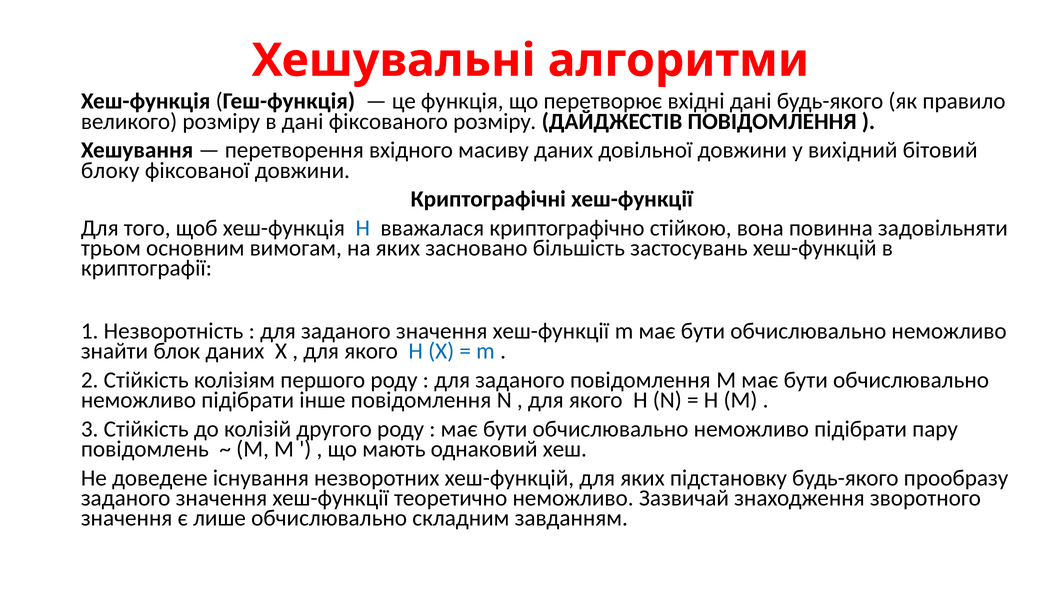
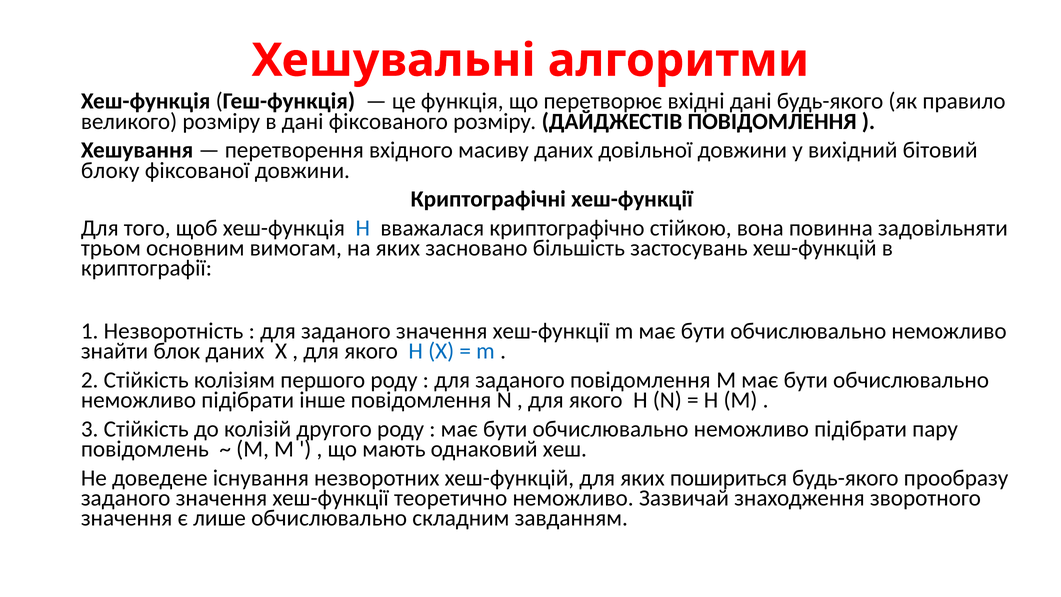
підстановку: підстановку -> пошириться
